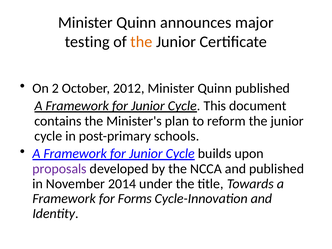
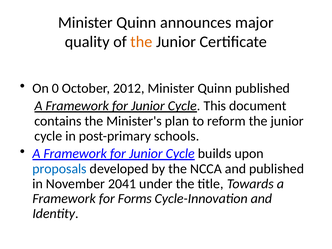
testing: testing -> quality
2: 2 -> 0
proposals colour: purple -> blue
2014: 2014 -> 2041
